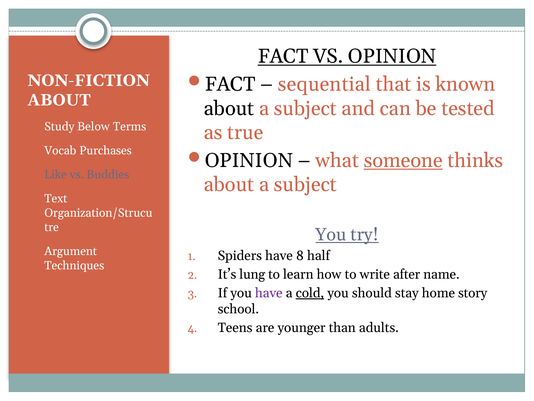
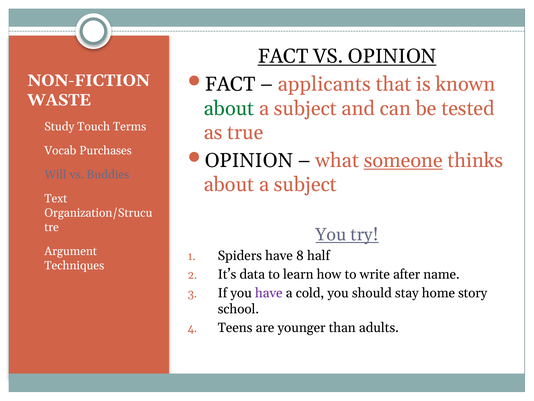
sequential: sequential -> applicants
ABOUT at (59, 100): ABOUT -> WASTE
about at (229, 108) colour: black -> green
Below: Below -> Touch
Like: Like -> Will
lung: lung -> data
cold underline: present -> none
